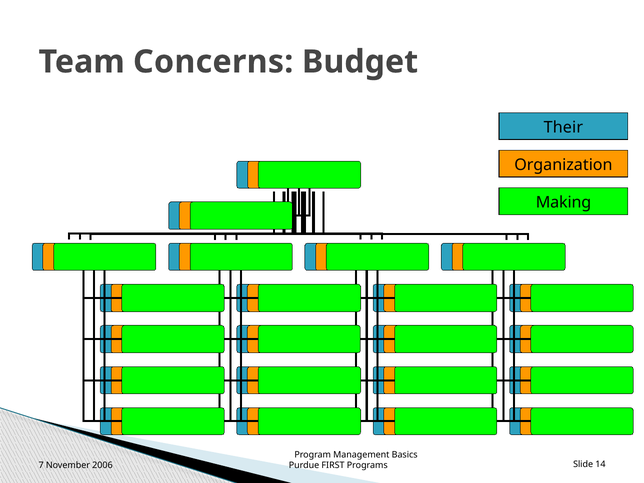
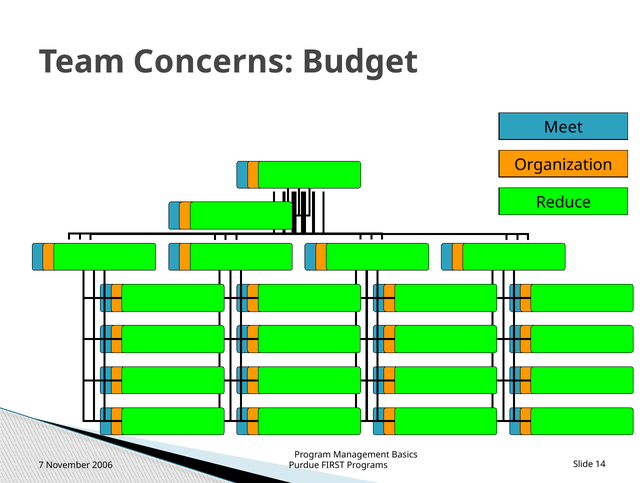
Their: Their -> Meet
Making: Making -> Reduce
